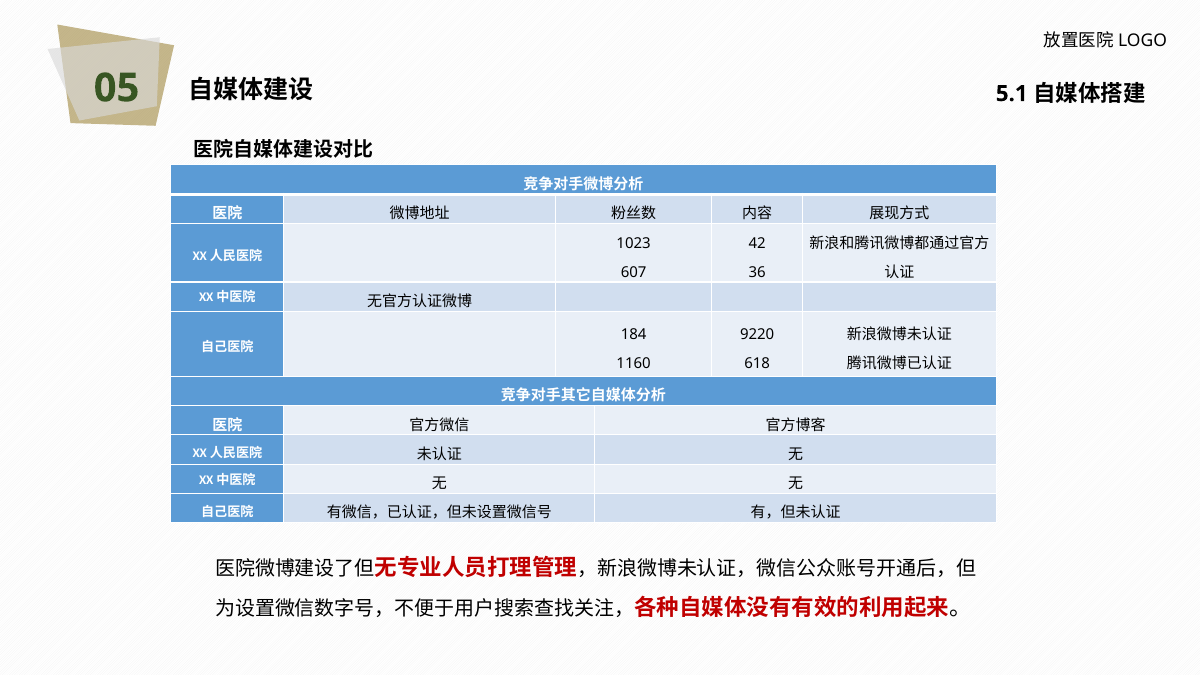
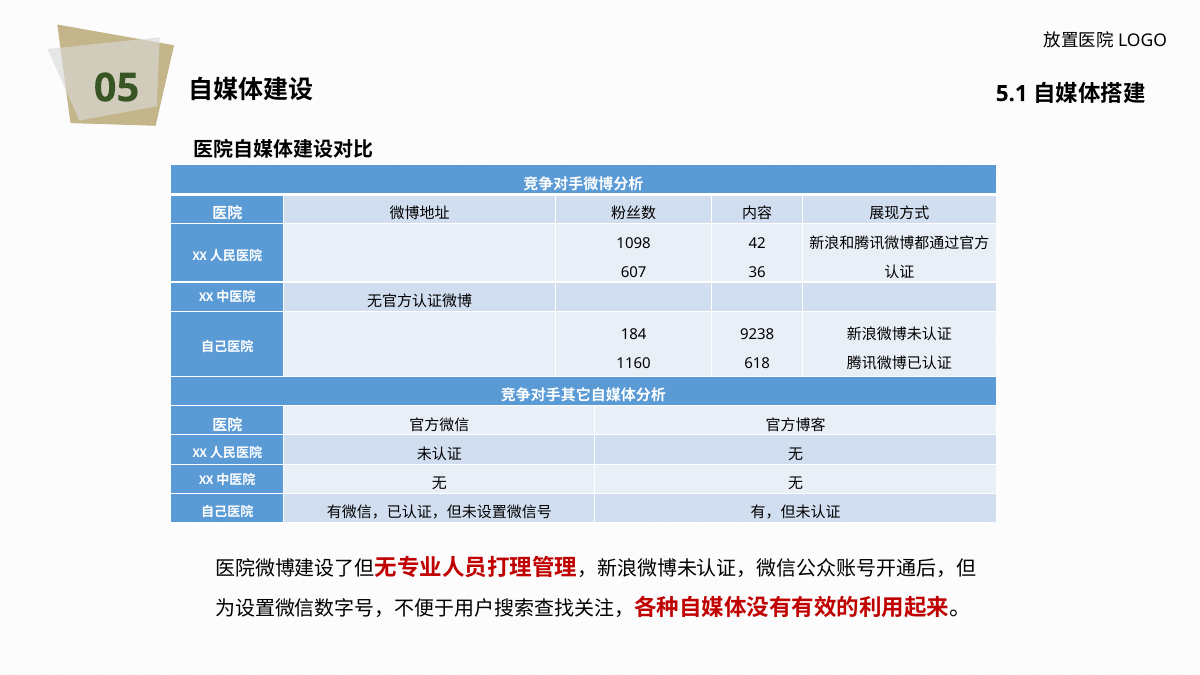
1023: 1023 -> 1098
9220: 9220 -> 9238
